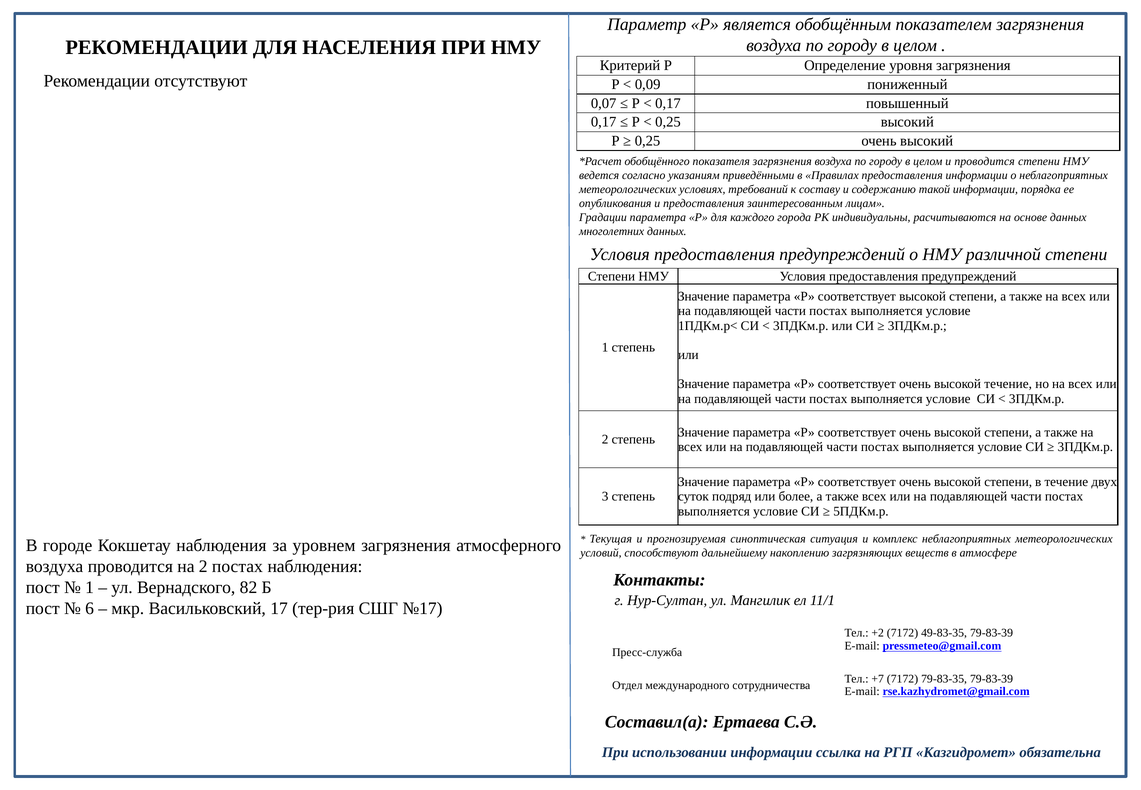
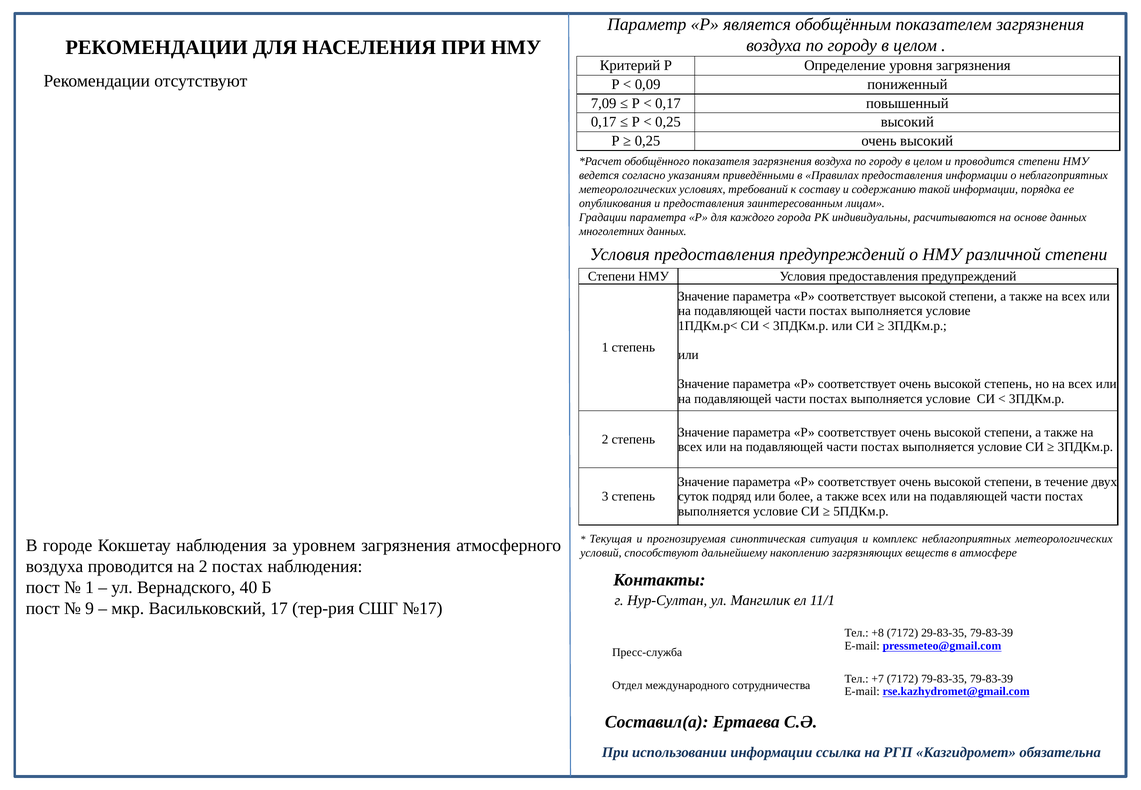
0,07: 0,07 -> 7,09
высокой течение: течение -> степень
82: 82 -> 40
6: 6 -> 9
+2: +2 -> +8
49-83-35: 49-83-35 -> 29-83-35
